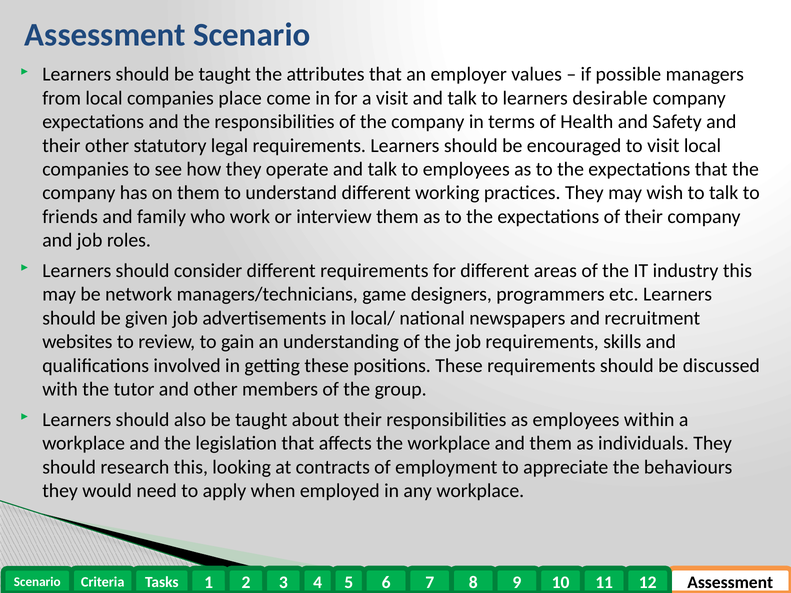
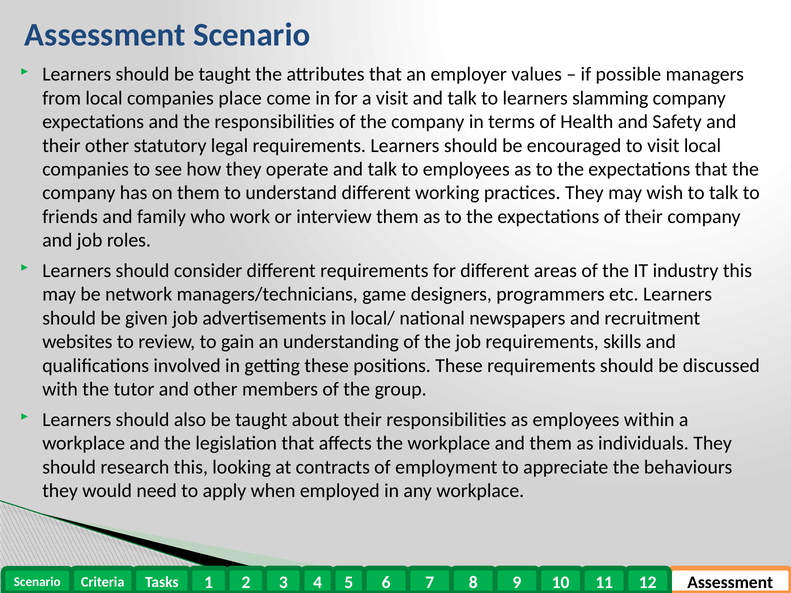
desirable: desirable -> slamming
